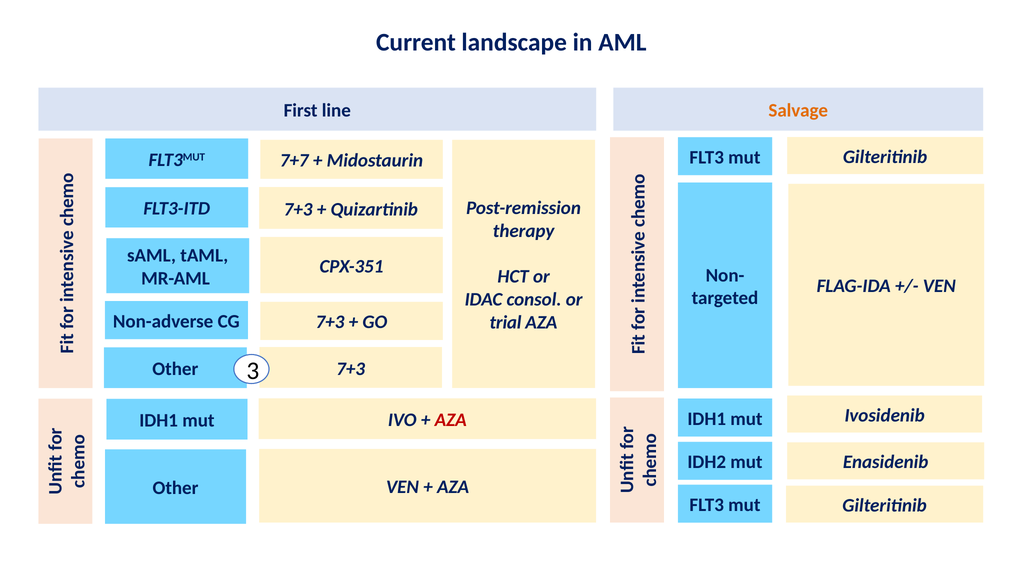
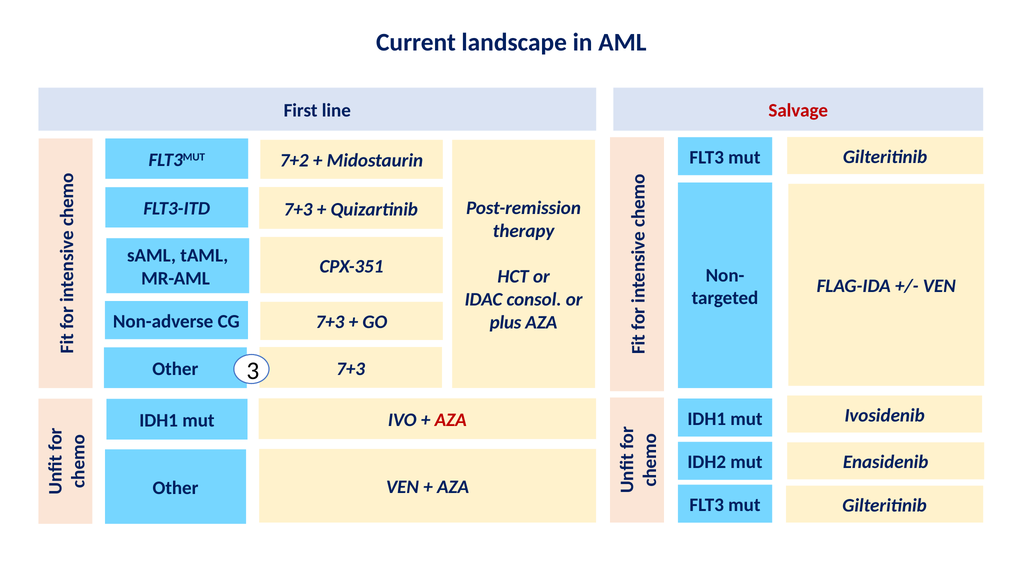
Salvage colour: orange -> red
7+7: 7+7 -> 7+2
trial: trial -> plus
